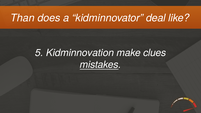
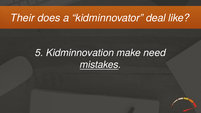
Than: Than -> Their
clues: clues -> need
